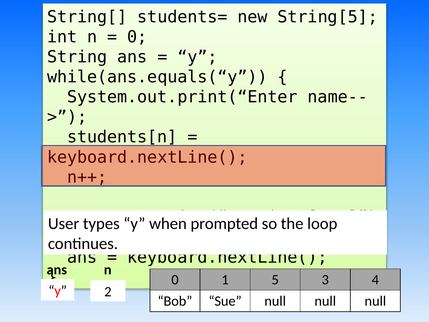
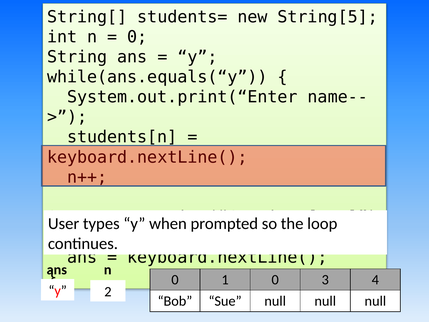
1 5: 5 -> 0
